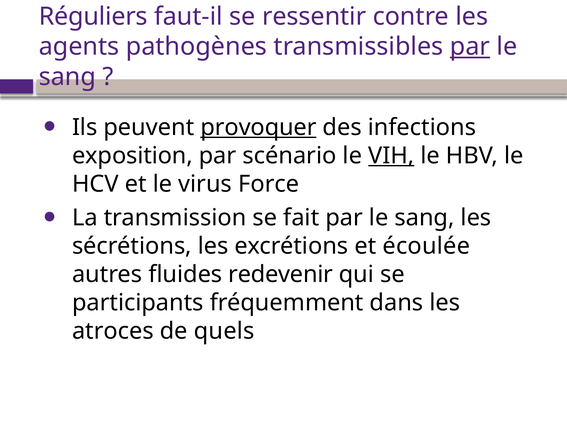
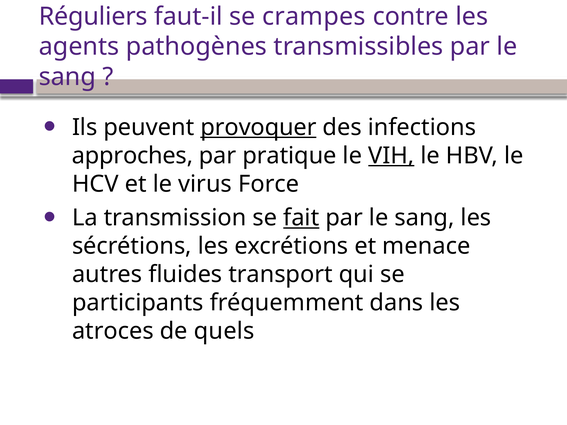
ressentir: ressentir -> crampes
par at (470, 47) underline: present -> none
exposition: exposition -> approches
scénario: scénario -> pratique
fait underline: none -> present
écoulée: écoulée -> menace
redevenir: redevenir -> transport
